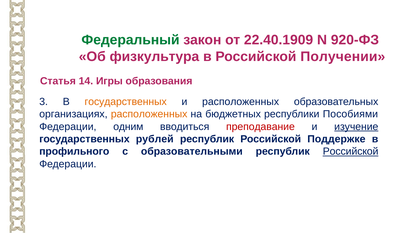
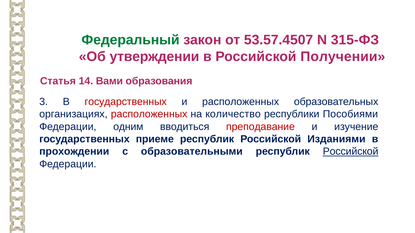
22.40.1909: 22.40.1909 -> 53.57.4507
920-ФЗ: 920-ФЗ -> 315-ФЗ
физкультура: физкультура -> утверждении
Игры: Игры -> Вами
государственных at (126, 102) colour: orange -> red
расположенных at (149, 114) colour: orange -> red
бюджетных: бюджетных -> количество
изучение underline: present -> none
рублей: рублей -> приеме
Поддержке: Поддержке -> Изданиями
профильного: профильного -> прохождении
